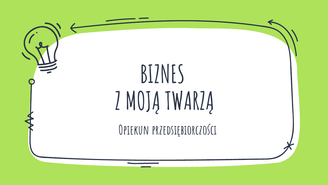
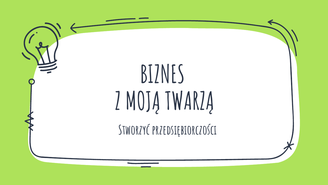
Opiekun: Opiekun -> Stworzyć
